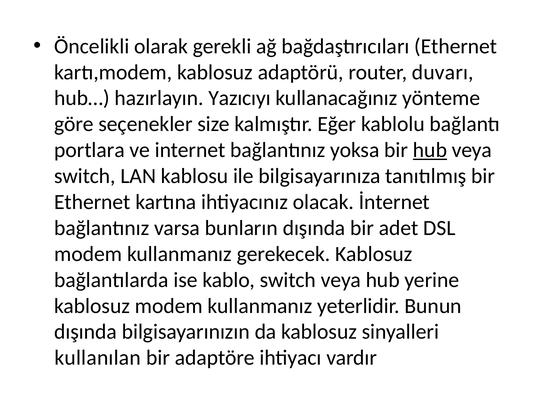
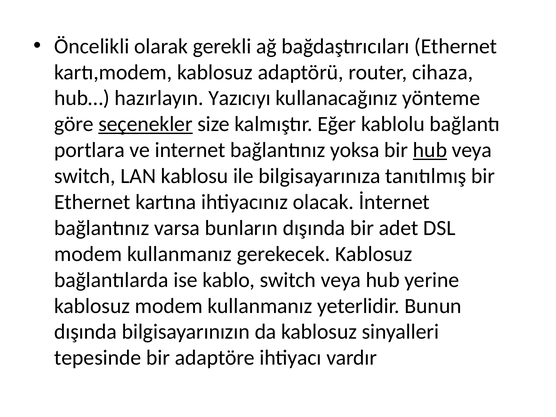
duvarı: duvarı -> cihaza
seçenekler underline: none -> present
kullanılan: kullanılan -> tepesinde
